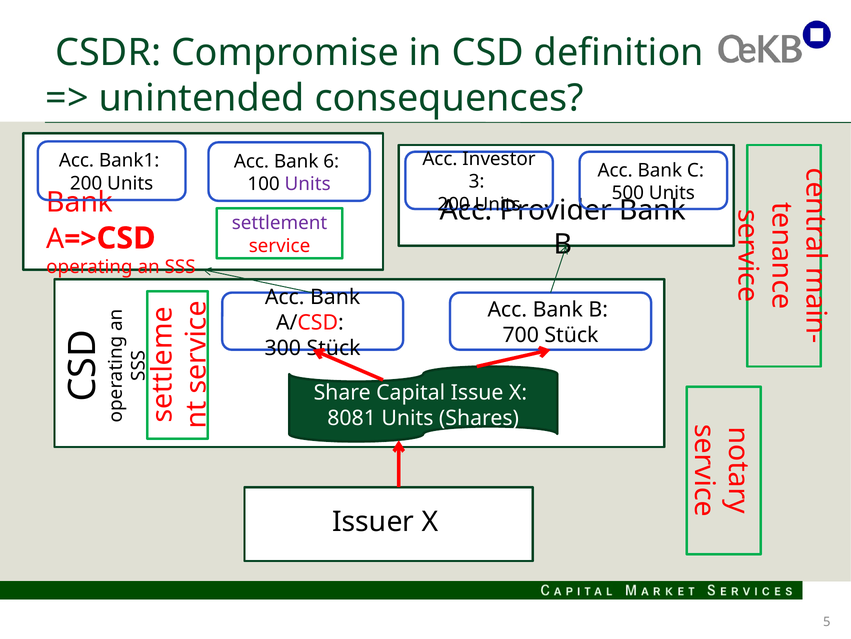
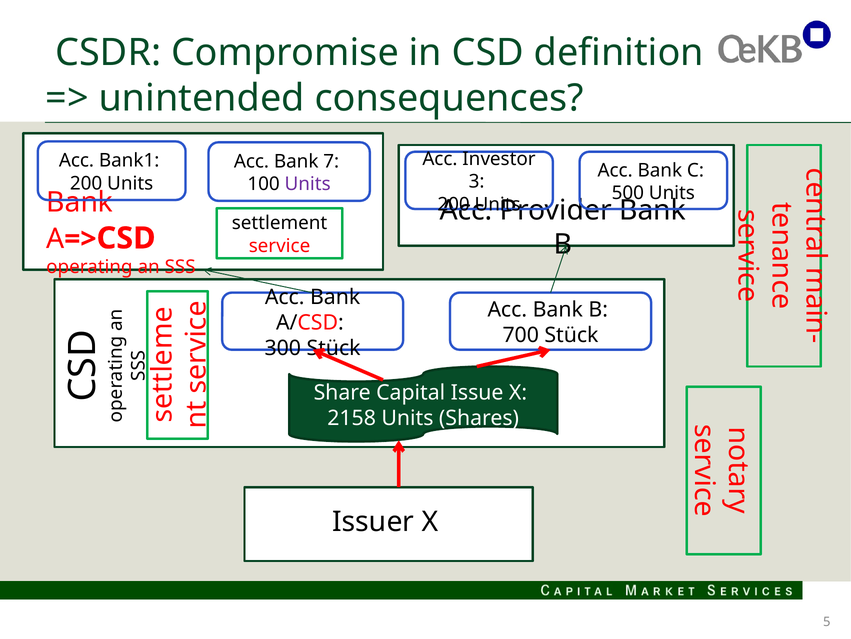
6: 6 -> 7
settlement colour: purple -> black
8081: 8081 -> 2158
